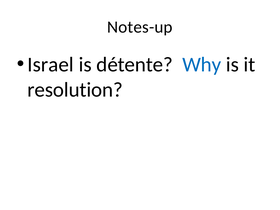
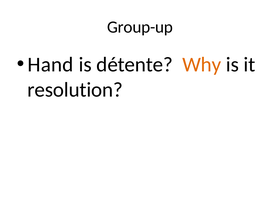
Notes-up: Notes-up -> Group-up
Israel: Israel -> Hand
Why colour: blue -> orange
